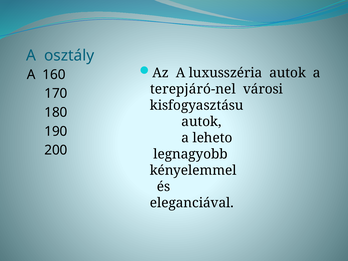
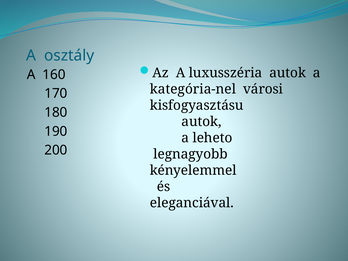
terepjáró-nel: terepjáró-nel -> kategória-nel
